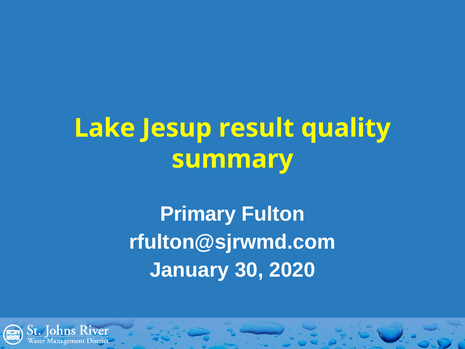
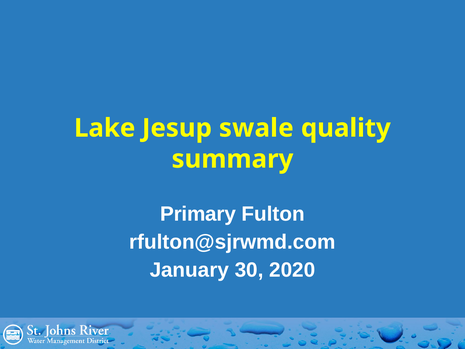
result: result -> swale
